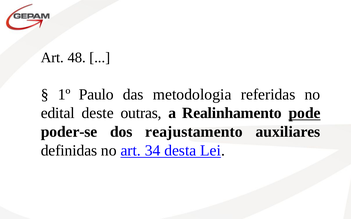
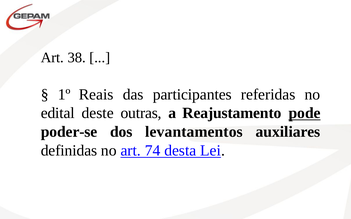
48: 48 -> 38
Paulo: Paulo -> Reais
metodologia: metodologia -> participantes
Realinhamento: Realinhamento -> Reajustamento
reajustamento: reajustamento -> levantamentos
34: 34 -> 74
